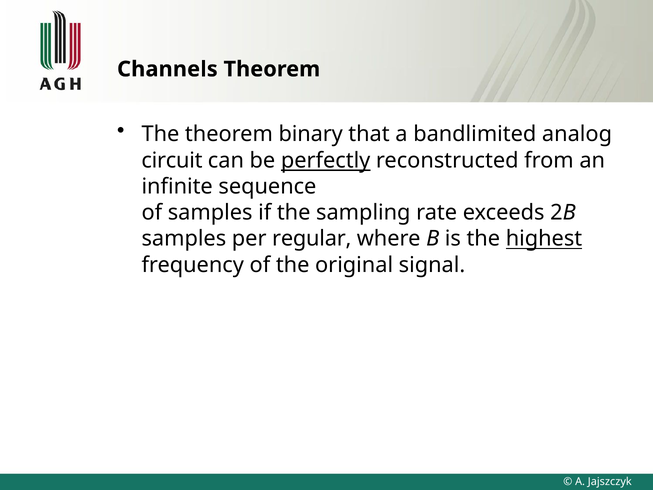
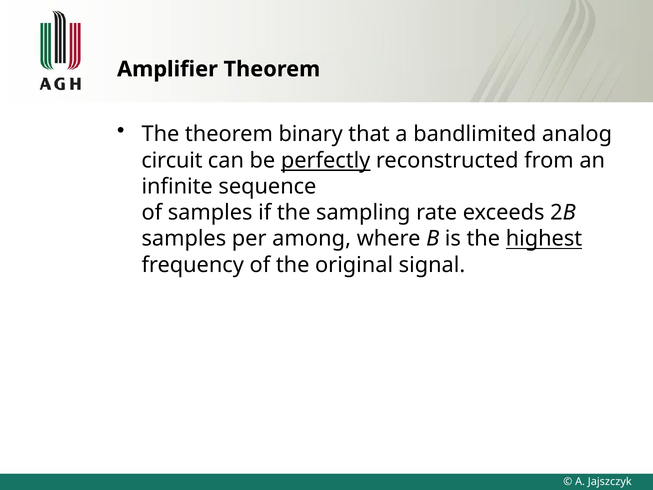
Channels: Channels -> Amplifier
regular: regular -> among
